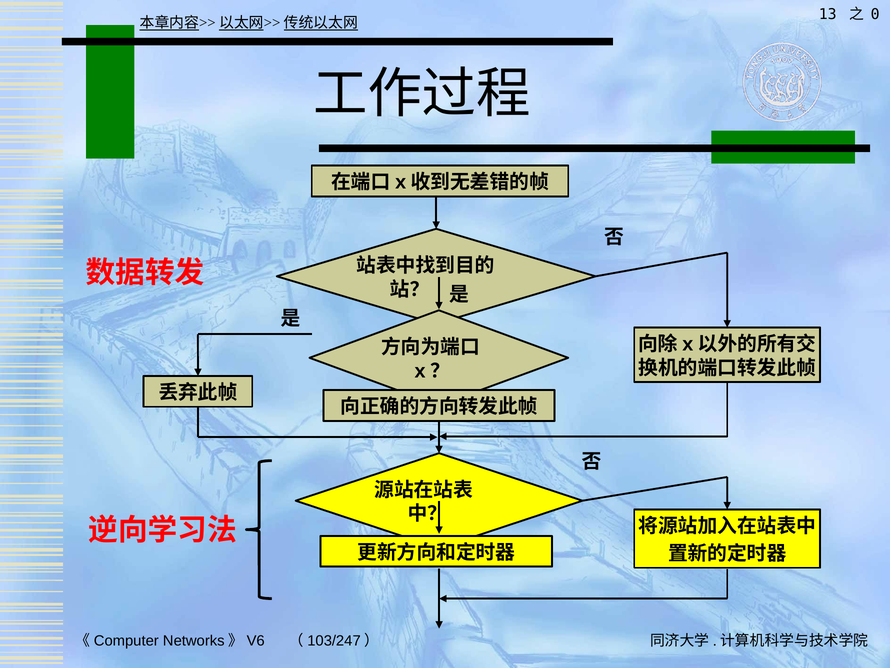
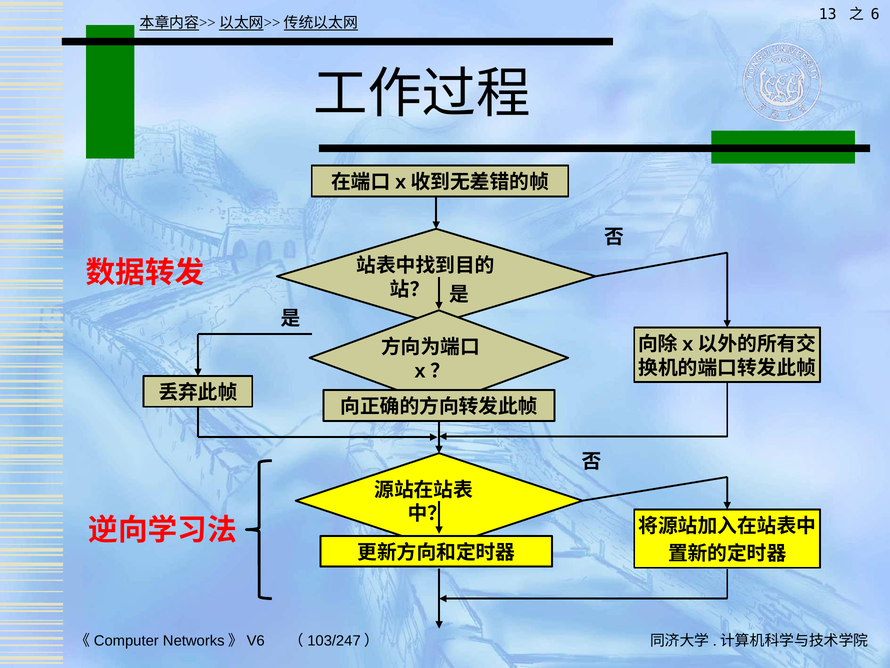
0: 0 -> 6
